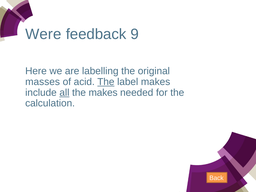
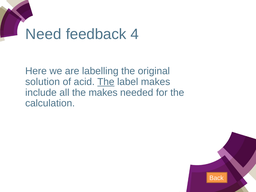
Were: Were -> Need
9: 9 -> 4
masses: masses -> solution
all underline: present -> none
